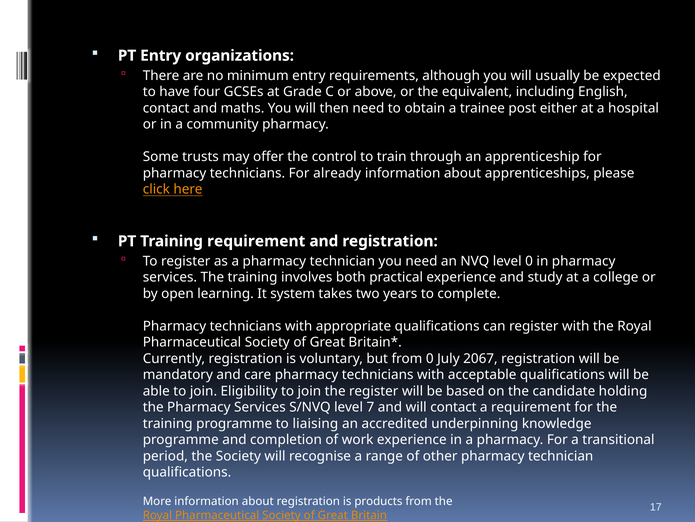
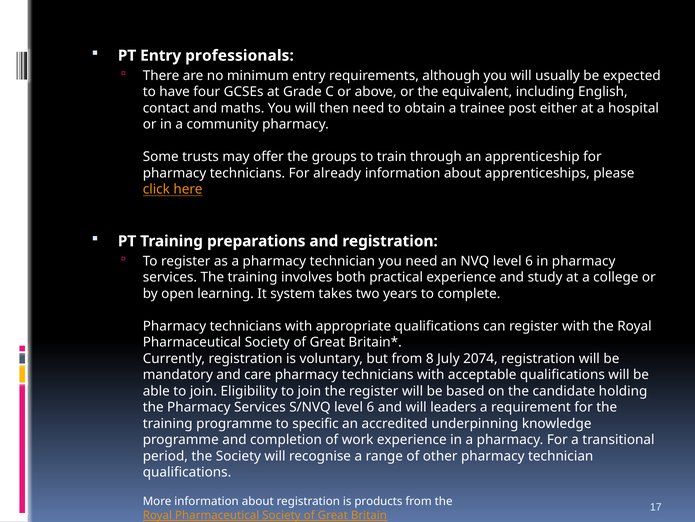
organizations: organizations -> professionals
control: control -> groups
Training requirement: requirement -> preparations
NVQ level 0: 0 -> 6
from 0: 0 -> 8
2067: 2067 -> 2074
S/NVQ level 7: 7 -> 6
will contact: contact -> leaders
liaising: liaising -> specific
